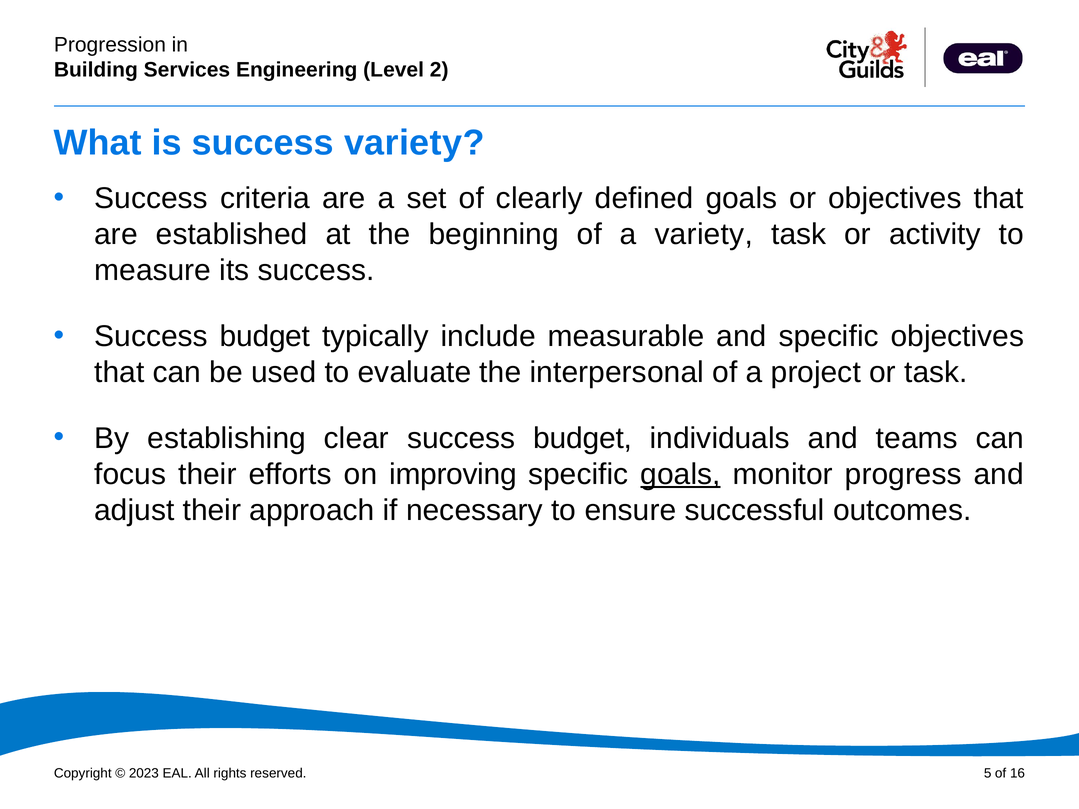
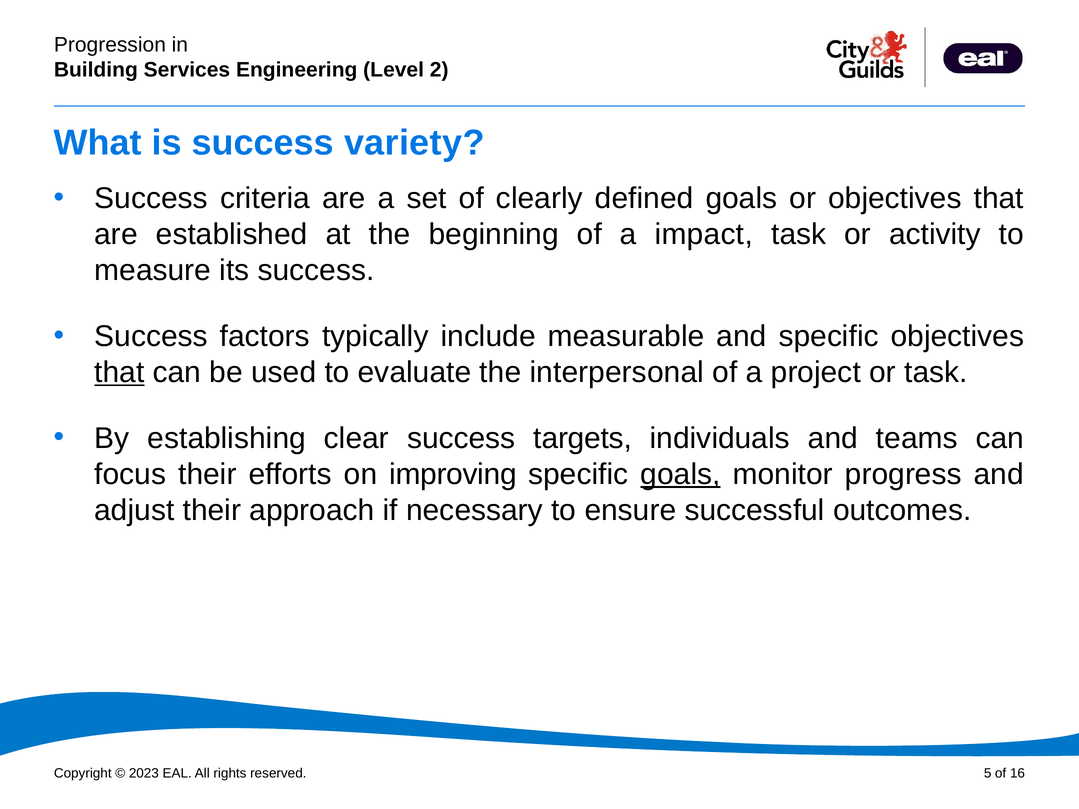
a variety: variety -> impact
budget at (265, 336): budget -> factors
that at (119, 372) underline: none -> present
clear success budget: budget -> targets
